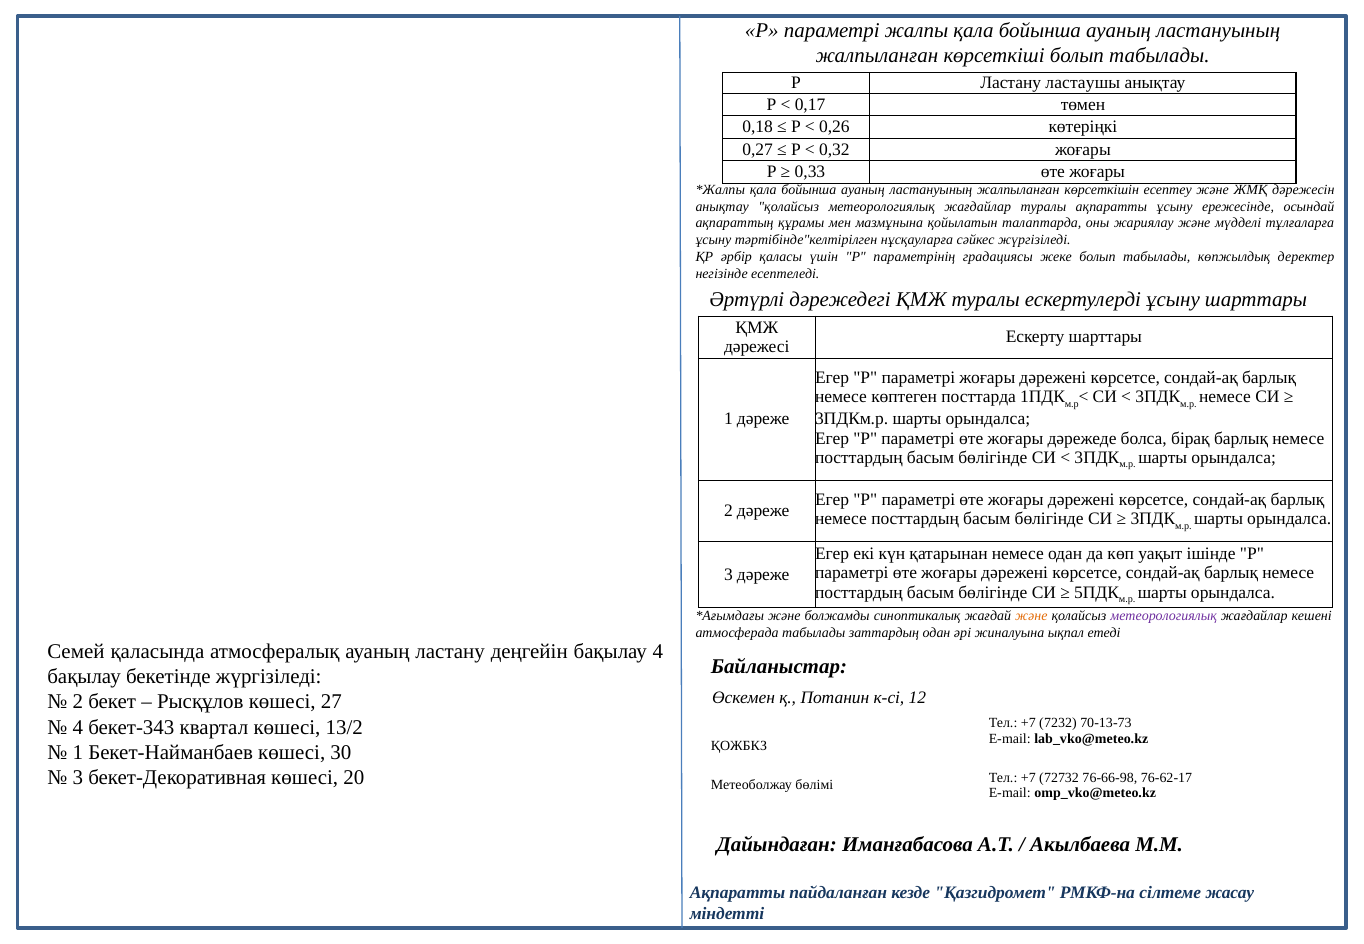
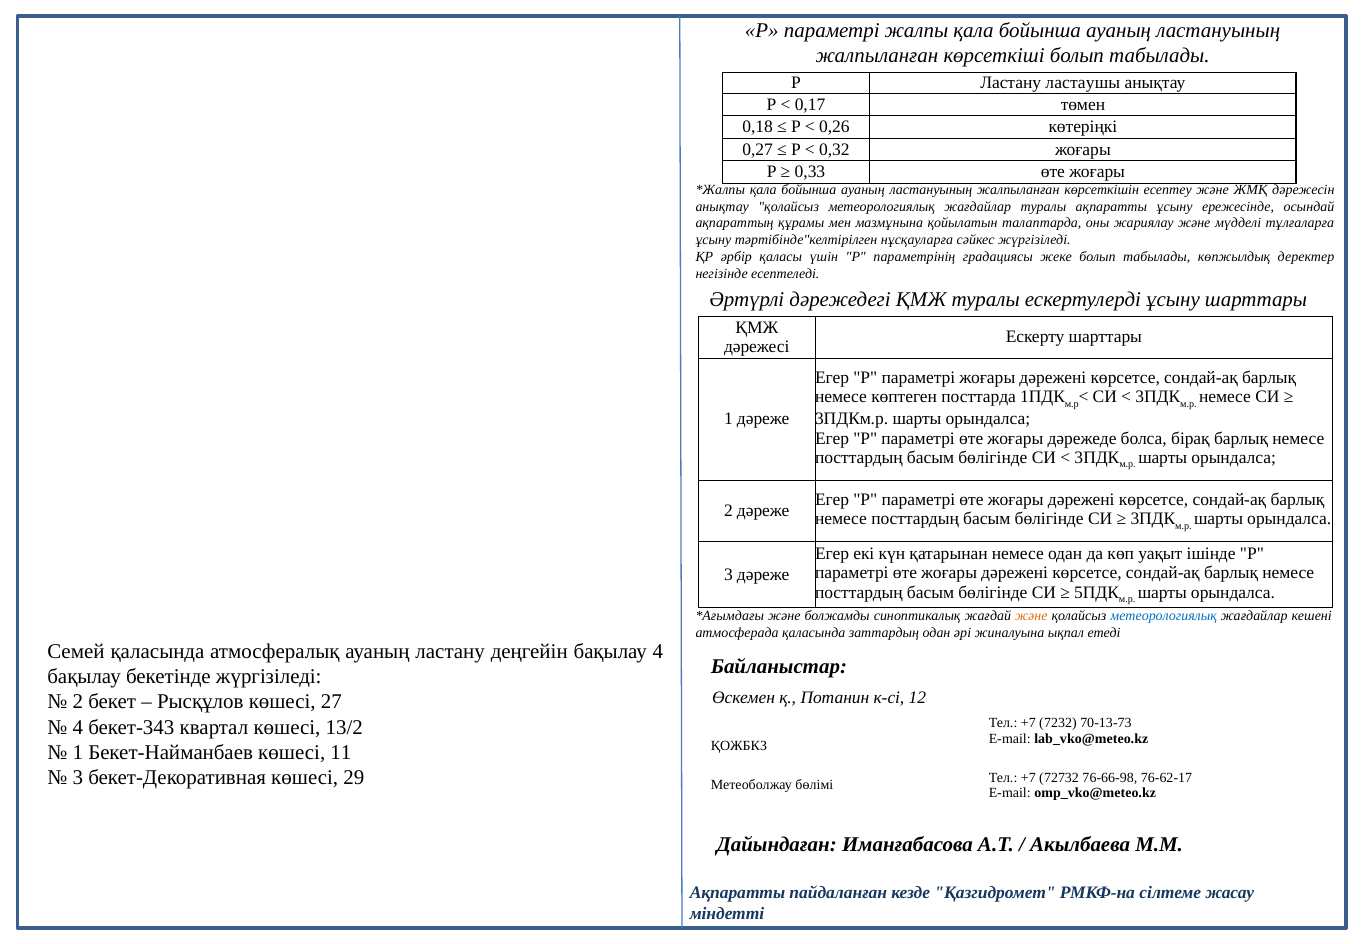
метеорологиялық at (1164, 616) colour: purple -> blue
атмосферада табылады: табылады -> қаласында
30: 30 -> 11
20: 20 -> 29
